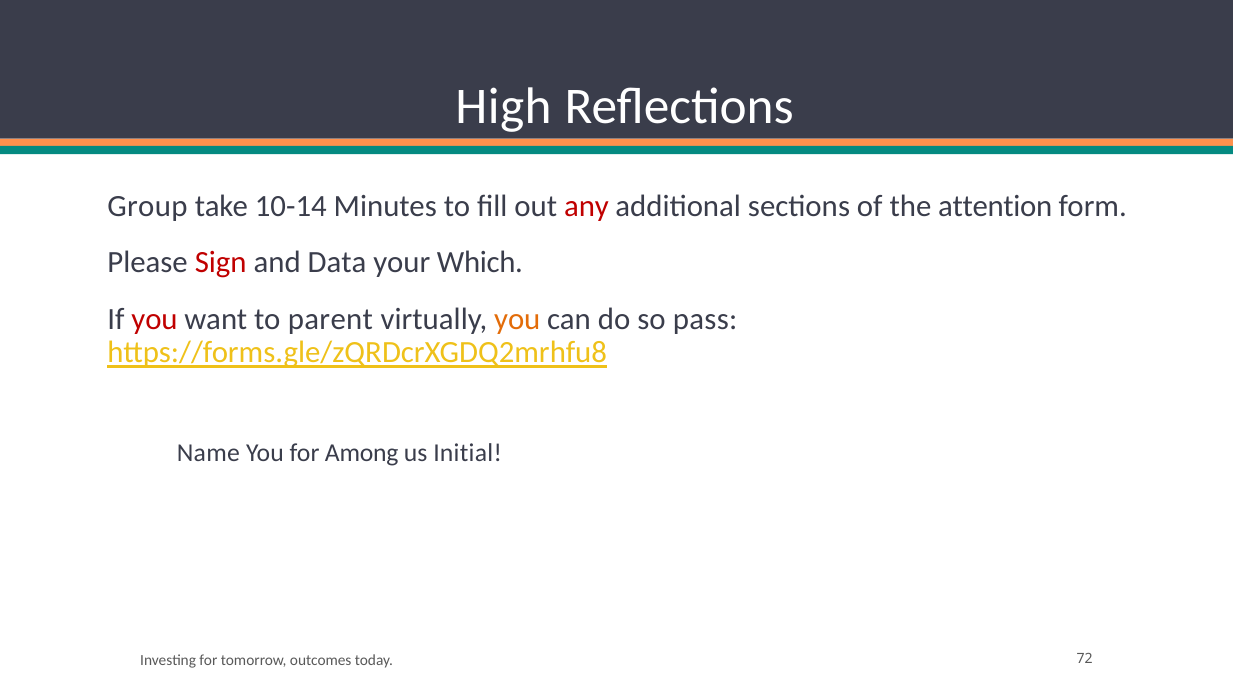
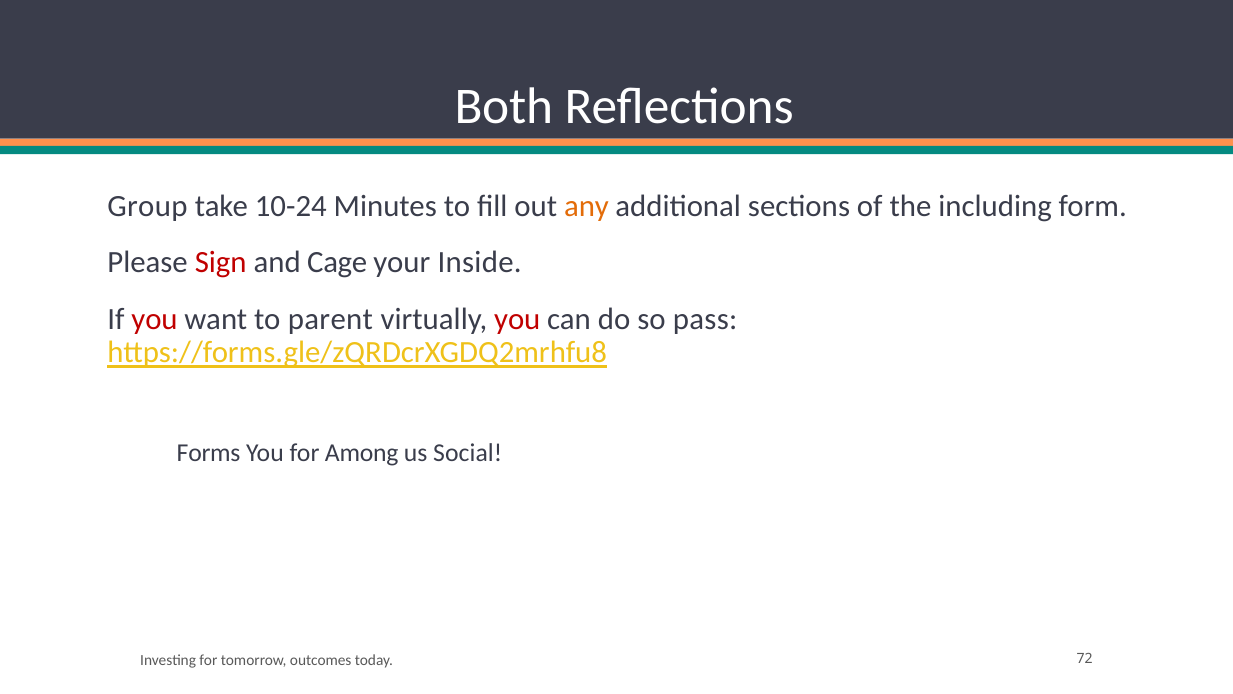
High: High -> Both
10-14: 10-14 -> 10-24
any colour: red -> orange
attention: attention -> including
Data: Data -> Cage
Which: Which -> Inside
you at (517, 319) colour: orange -> red
Name: Name -> Forms
Initial: Initial -> Social
